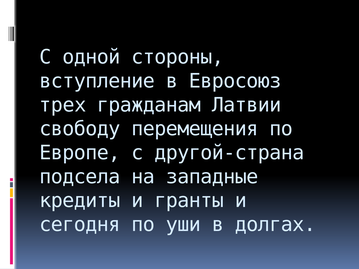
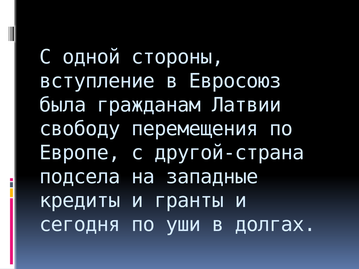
трех: трех -> была
